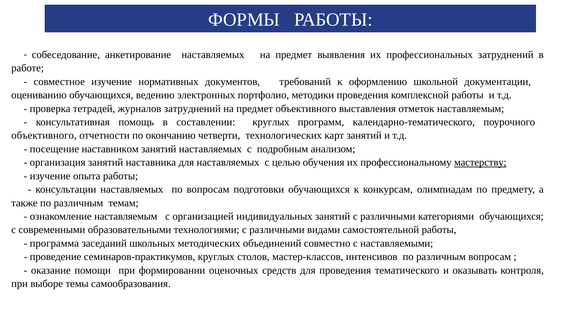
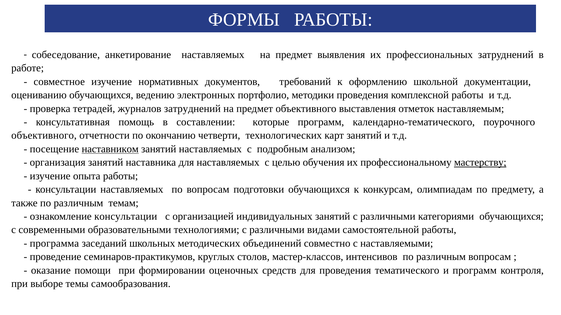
составлении круглых: круглых -> которые
наставником underline: none -> present
ознакомление наставляемым: наставляемым -> консультации
и оказывать: оказывать -> программ
